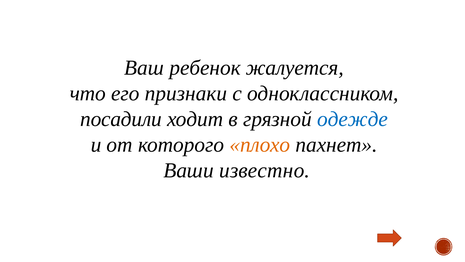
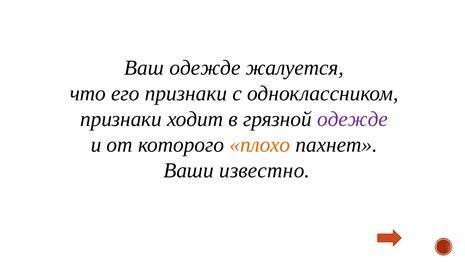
Ваш ребенок: ребенок -> одежде
посадили at (121, 119): посадили -> признаки
одежде at (353, 119) colour: blue -> purple
